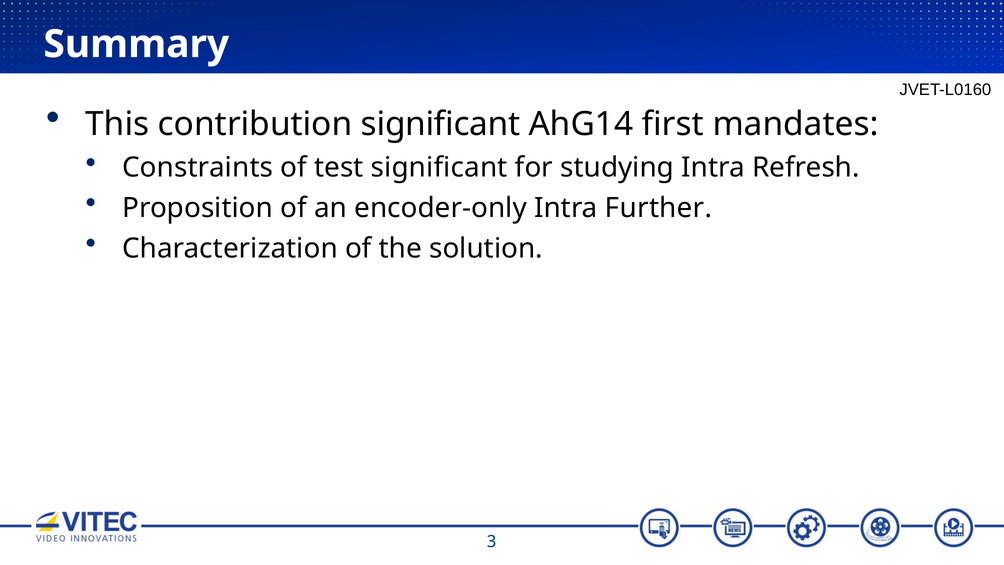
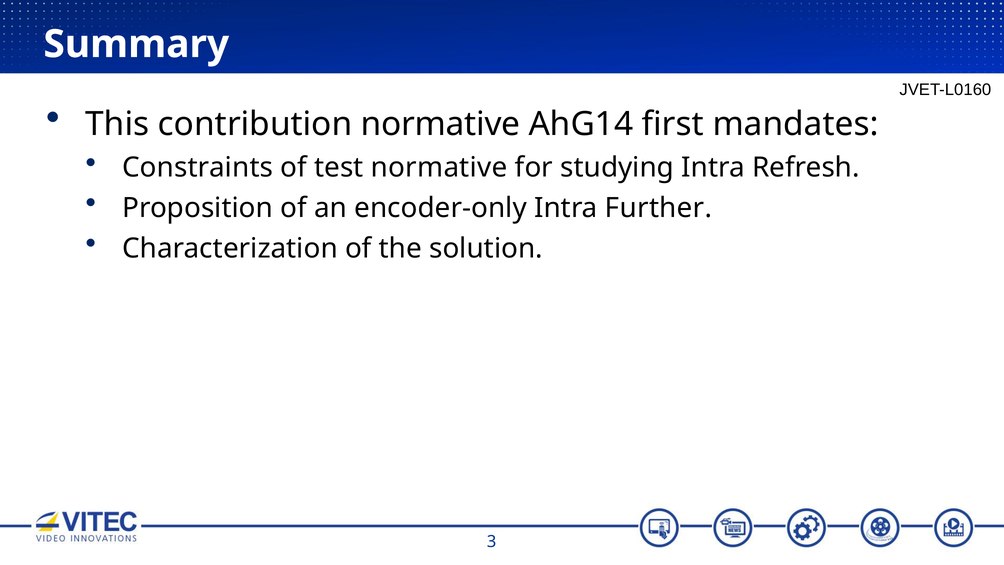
contribution significant: significant -> normative
test significant: significant -> normative
